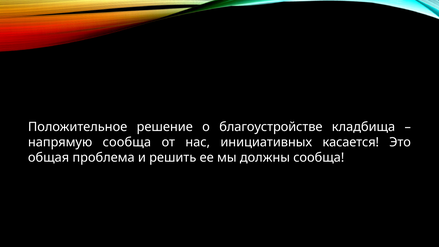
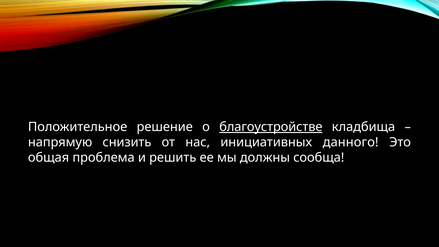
благоустройстве at (271, 127) underline: none -> present
напрямую сообща: сообща -> снизить
касается at (351, 142): касается -> данного
